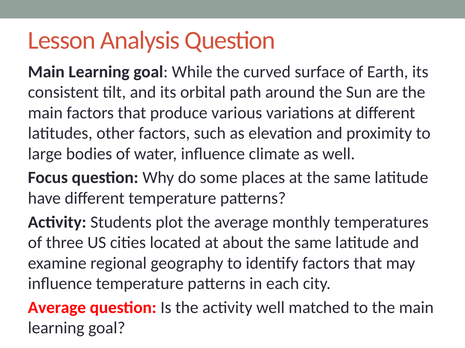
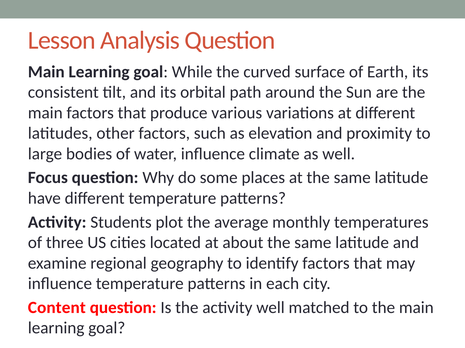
Average at (57, 308): Average -> Content
